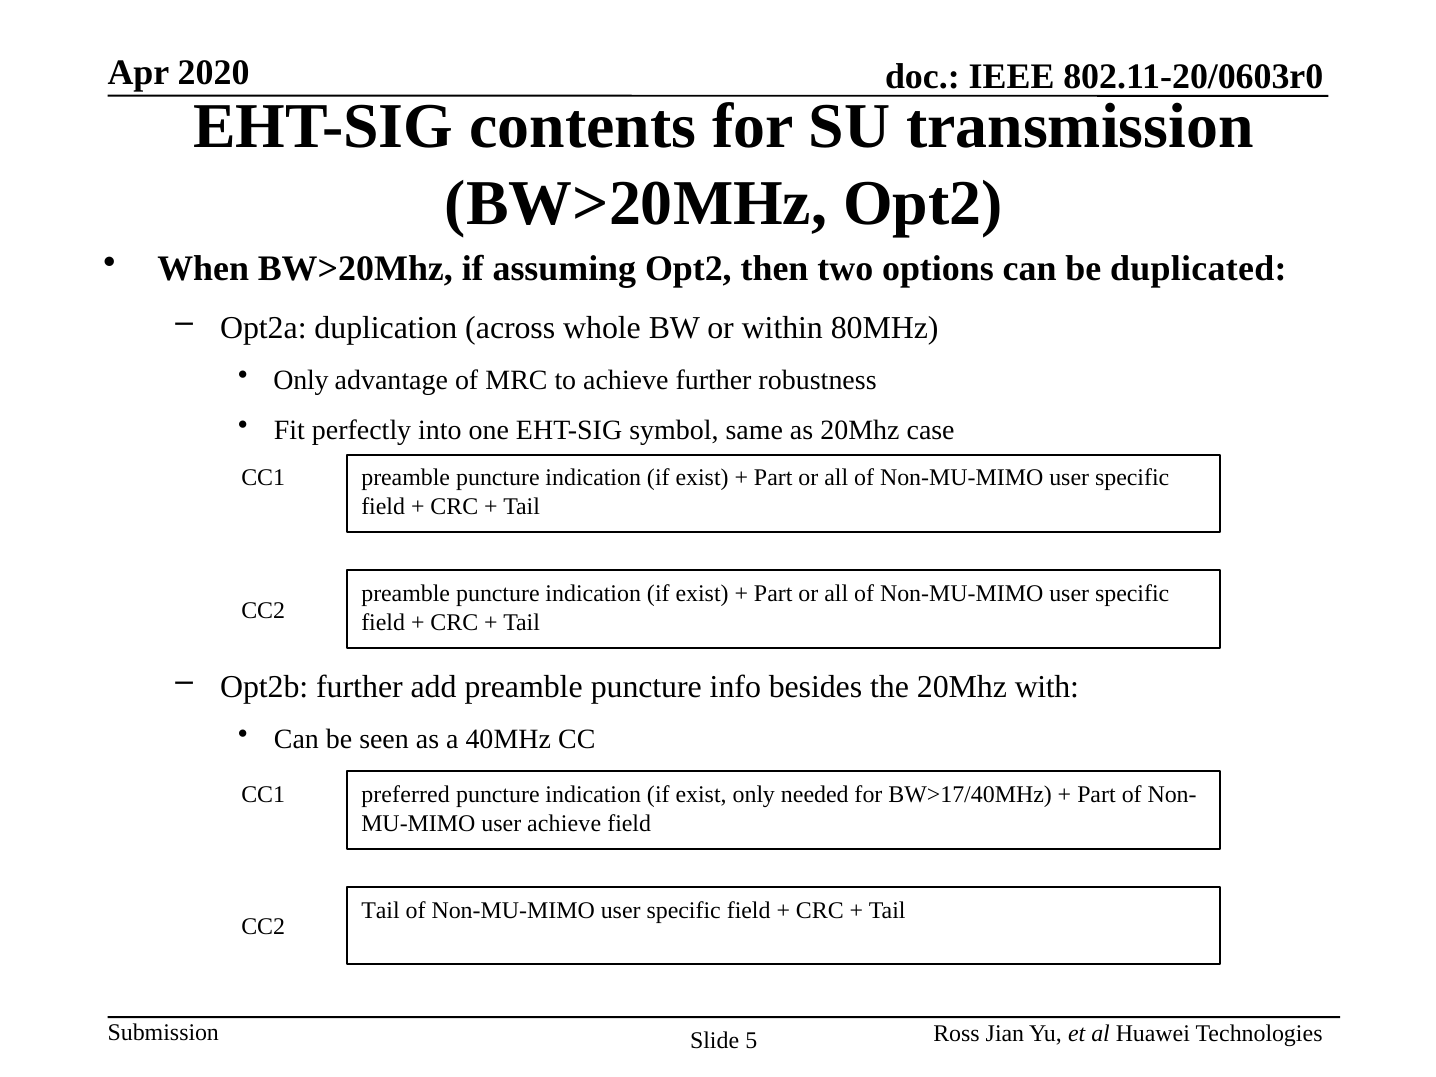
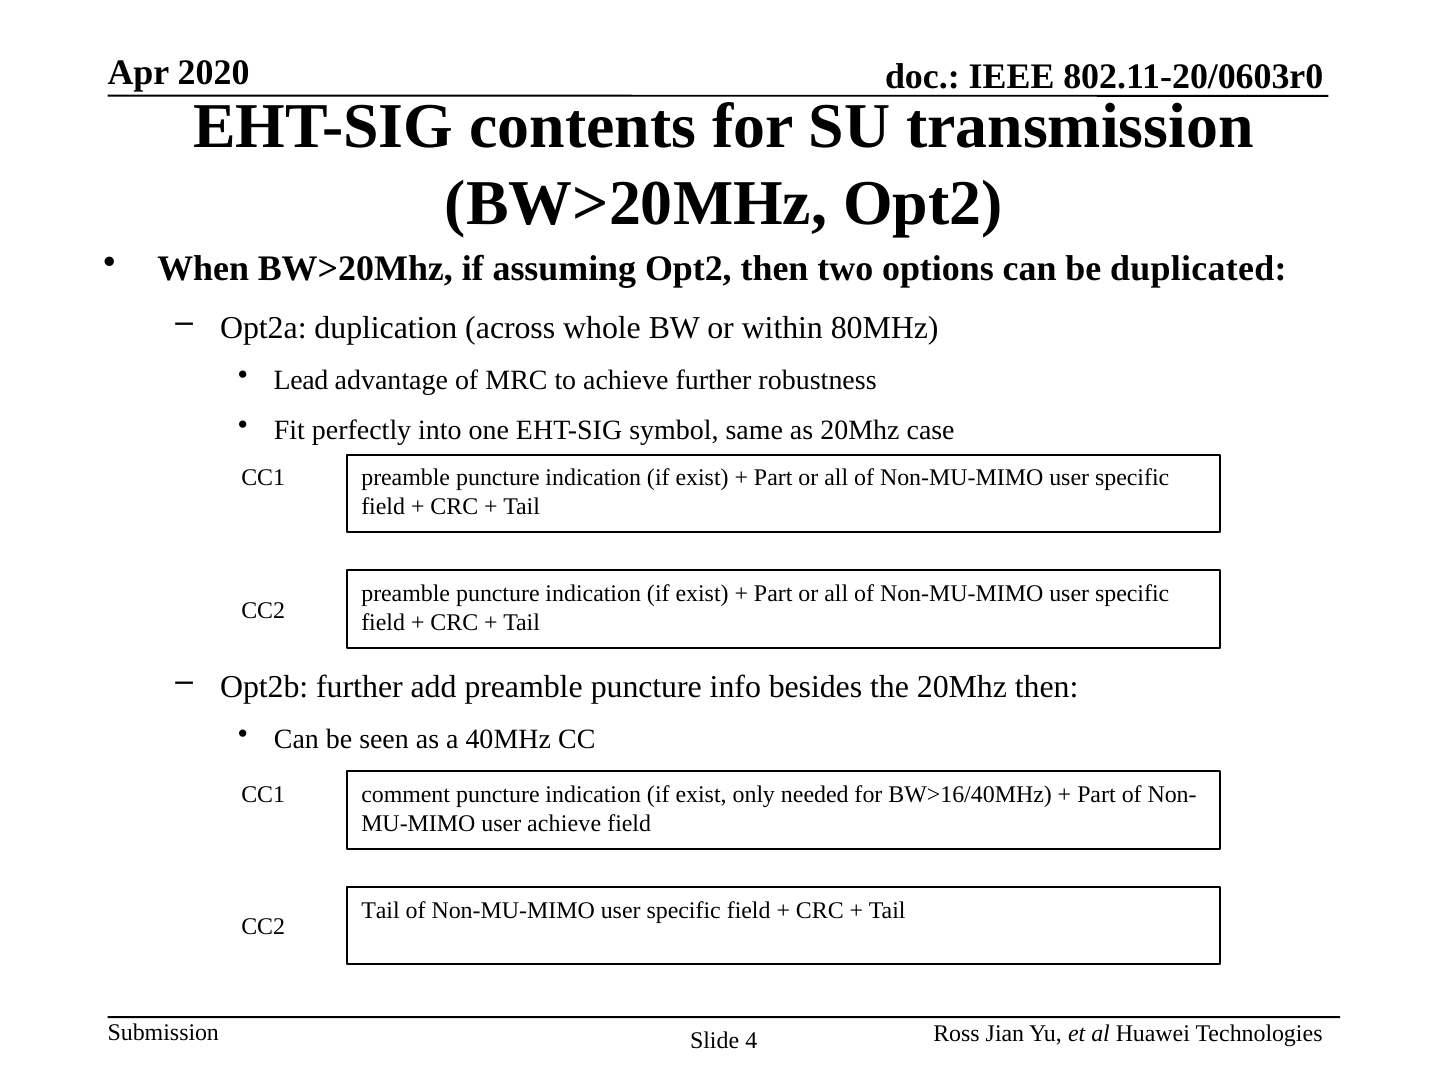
Only at (301, 380): Only -> Lead
20Mhz with: with -> then
preferred: preferred -> comment
BW>17/40MHz: BW>17/40MHz -> BW>16/40MHz
5: 5 -> 4
